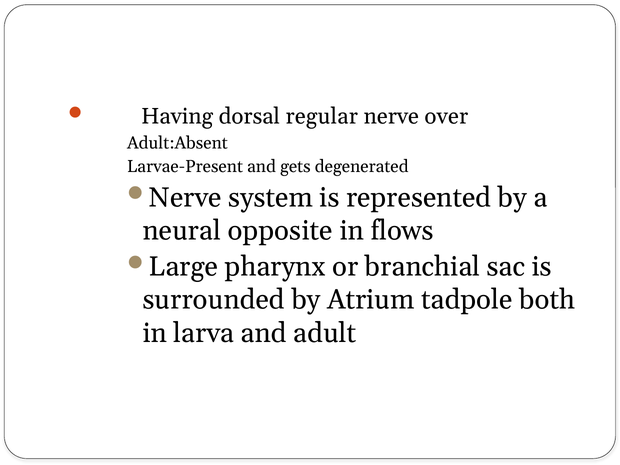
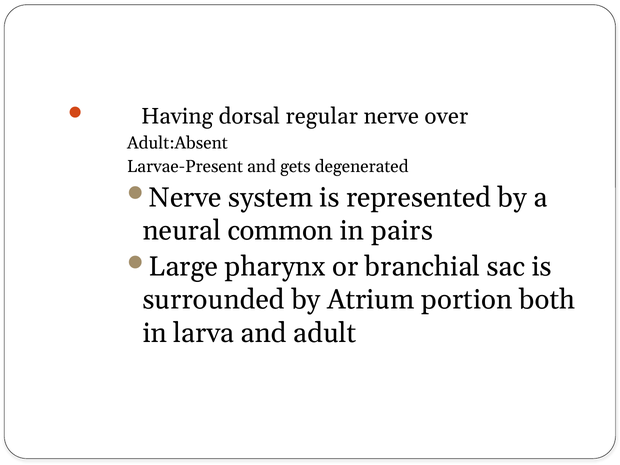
opposite: opposite -> common
flows: flows -> pairs
tadpole: tadpole -> portion
